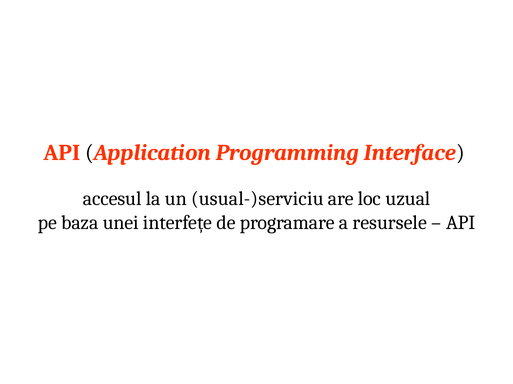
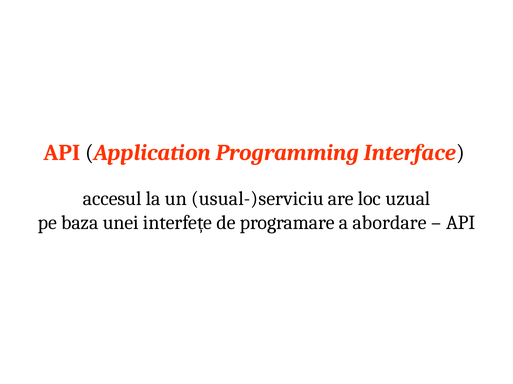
resursele: resursele -> abordare
